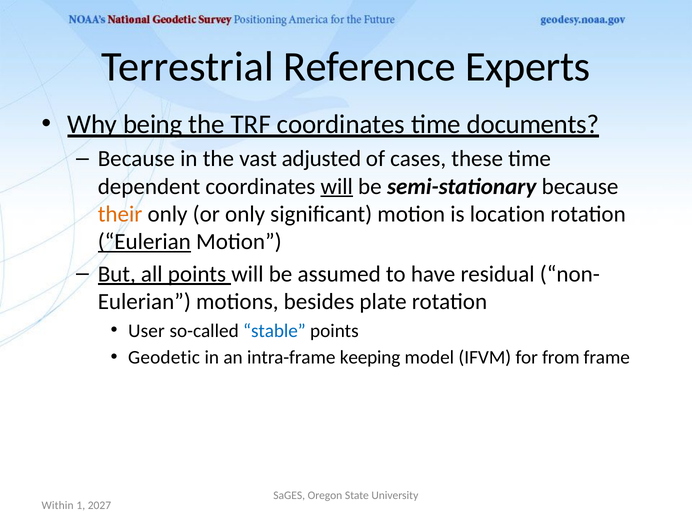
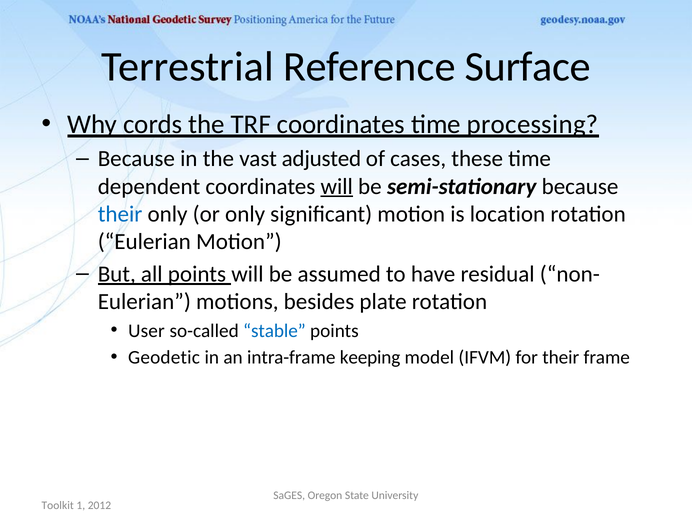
Experts: Experts -> Surface
being: being -> cords
documents: documents -> processing
their at (120, 214) colour: orange -> blue
Eulerian at (144, 242) underline: present -> none
for from: from -> their
Within: Within -> Toolkit
2027: 2027 -> 2012
